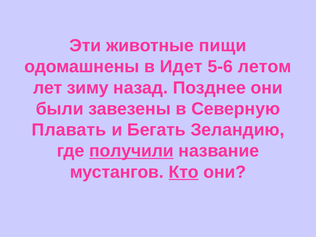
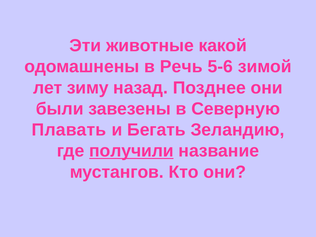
пищи: пищи -> какой
Идет: Идет -> Речь
летом: летом -> зимой
Кто underline: present -> none
